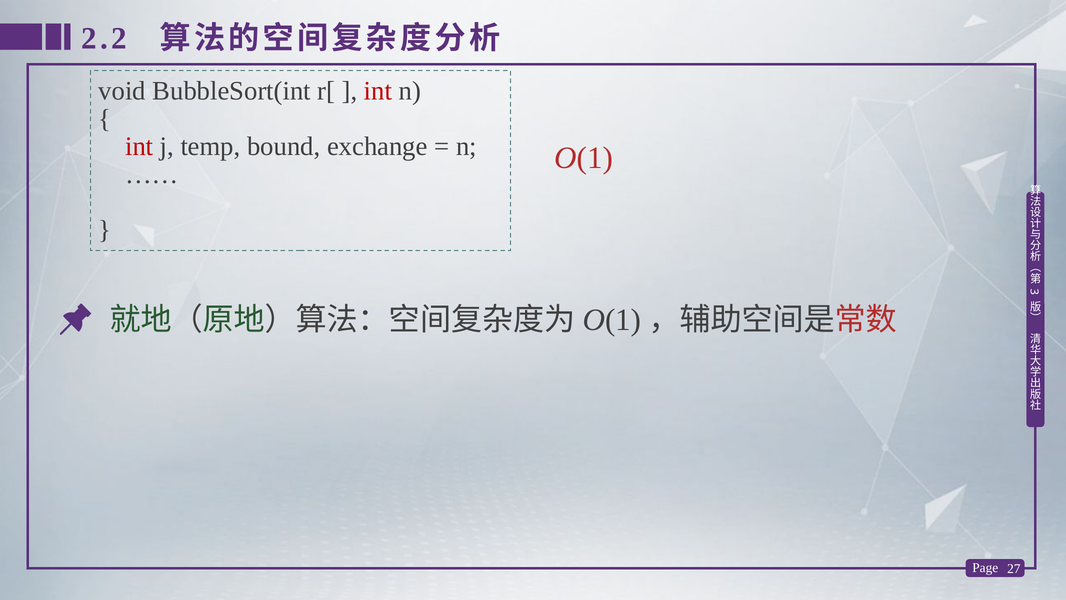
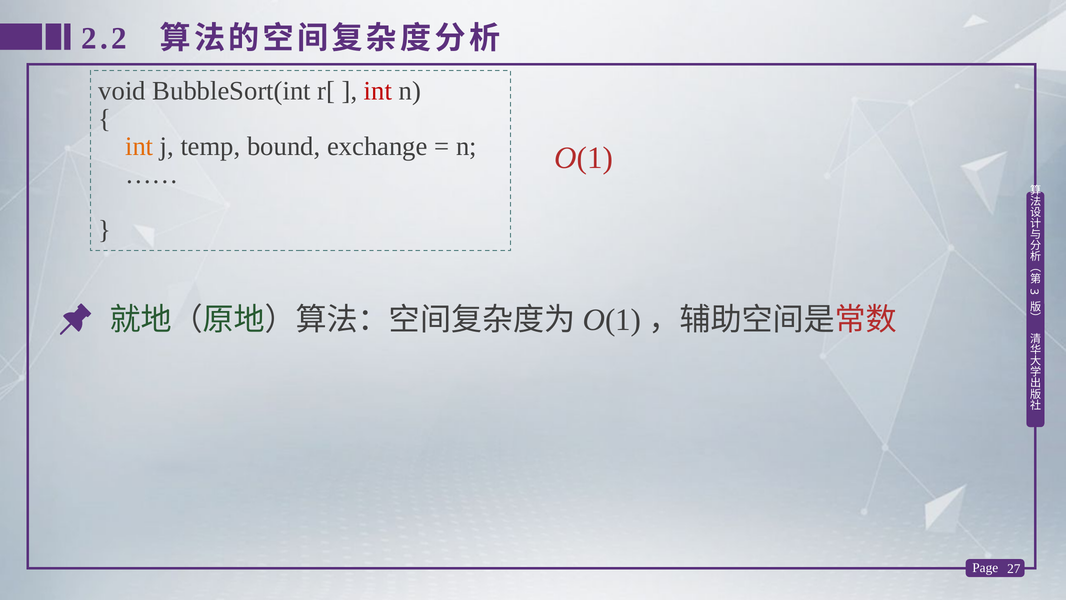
int at (139, 146) colour: red -> orange
